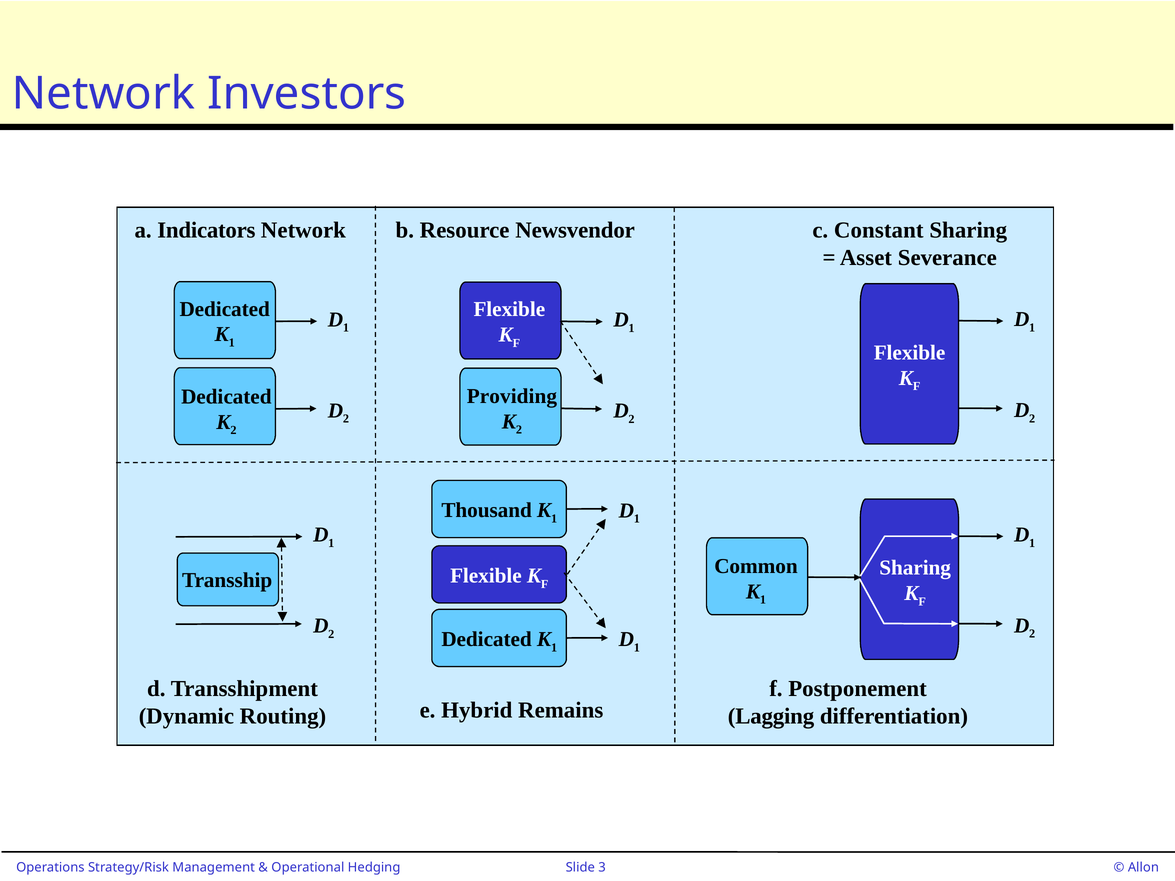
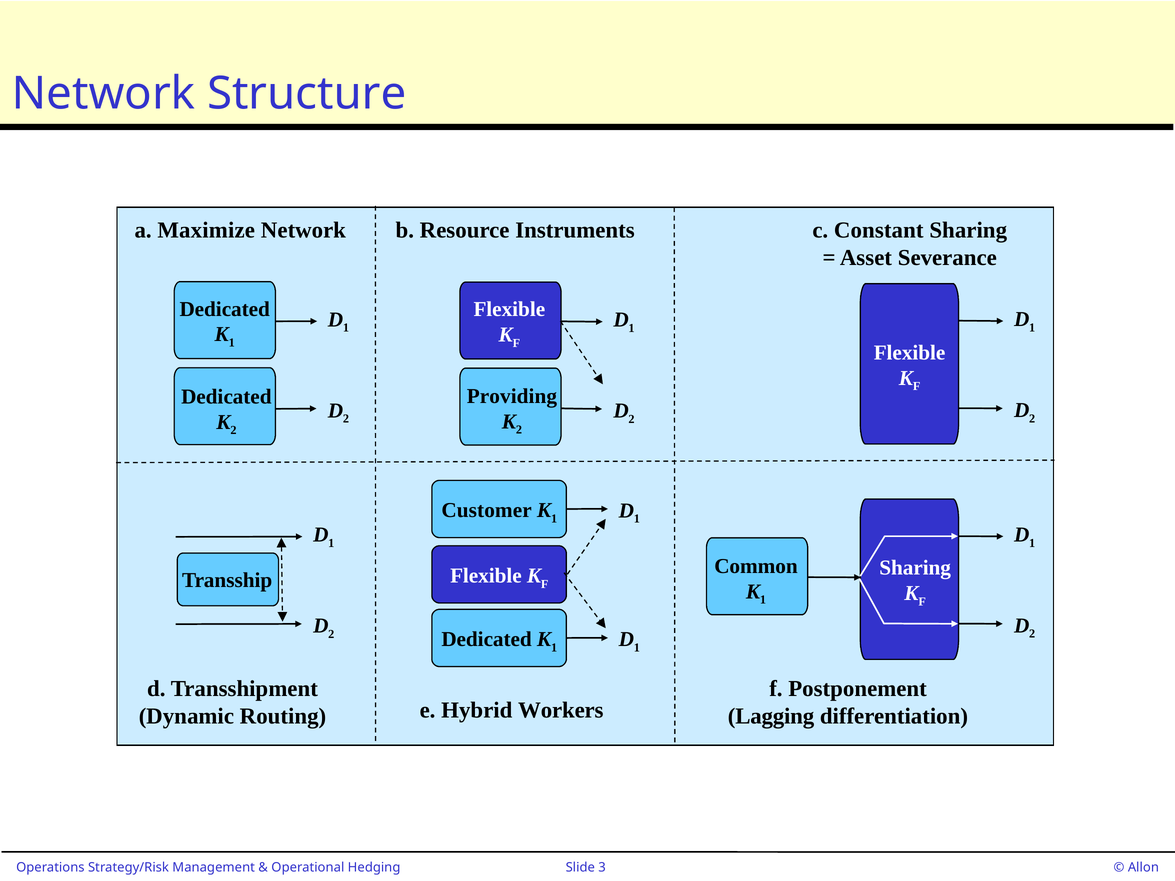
Investors: Investors -> Structure
Indicators: Indicators -> Maximize
Newsvendor: Newsvendor -> Instruments
Thousand: Thousand -> Customer
Remains: Remains -> Workers
